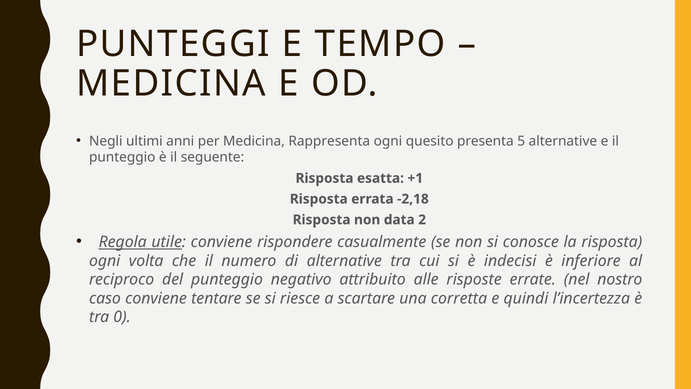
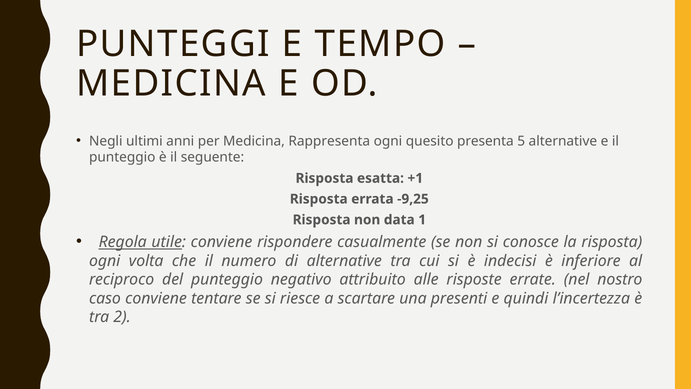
-2,18: -2,18 -> -9,25
2: 2 -> 1
corretta: corretta -> presenti
0: 0 -> 2
